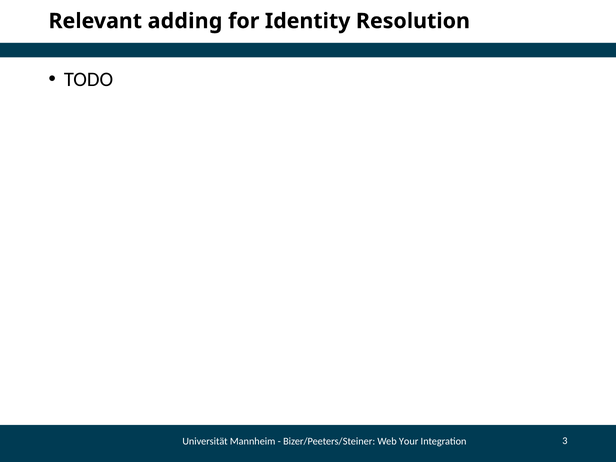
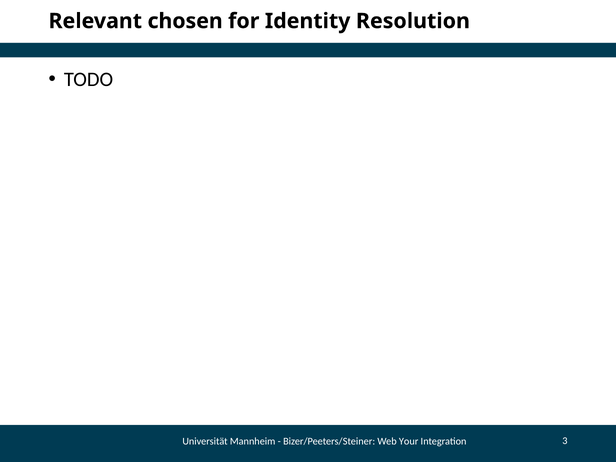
adding: adding -> chosen
